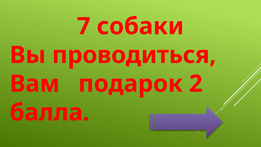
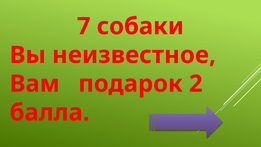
проводиться: проводиться -> неизвестное
